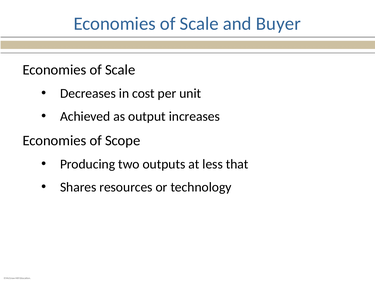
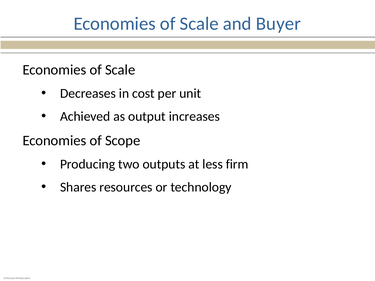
that: that -> firm
